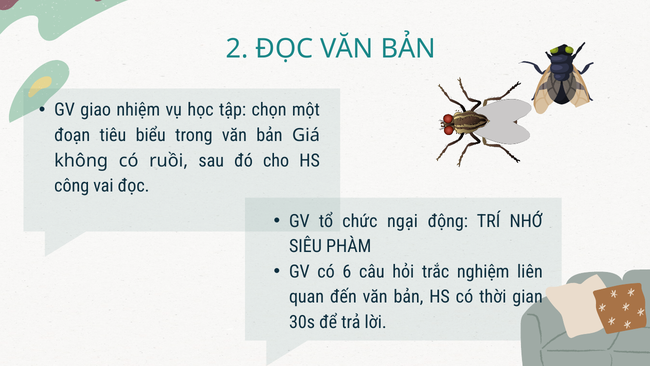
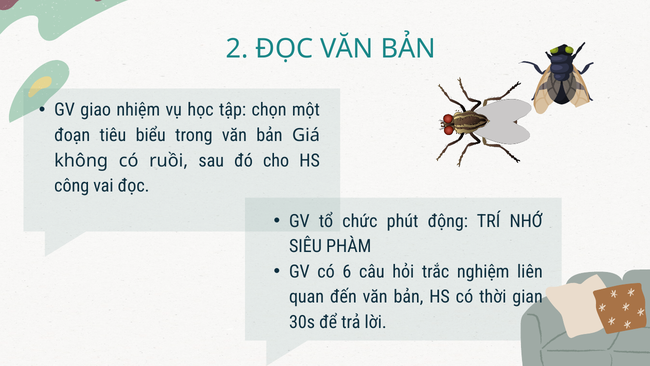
ngại: ngại -> phút
